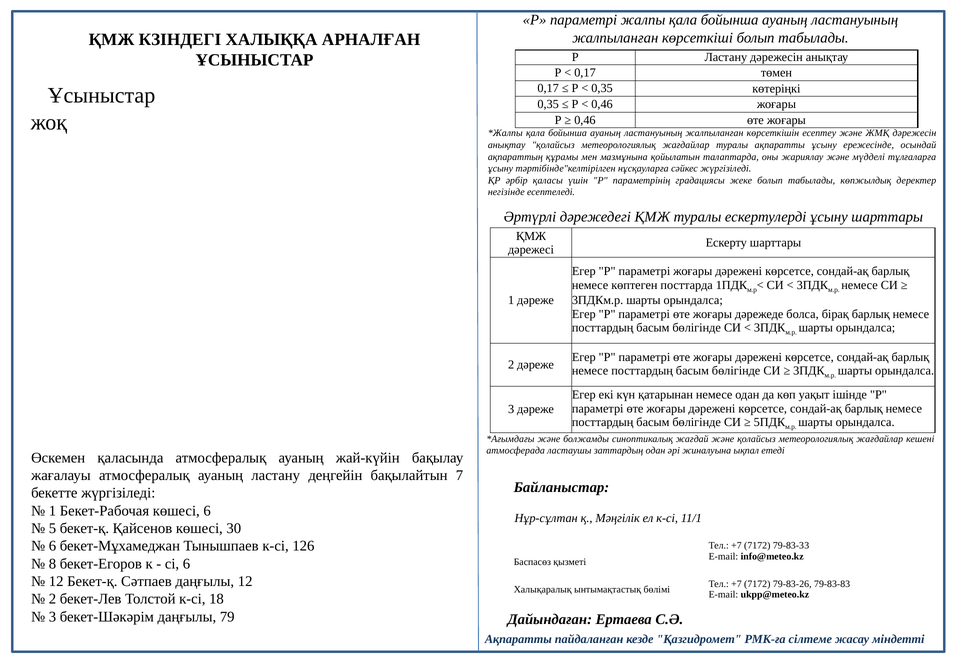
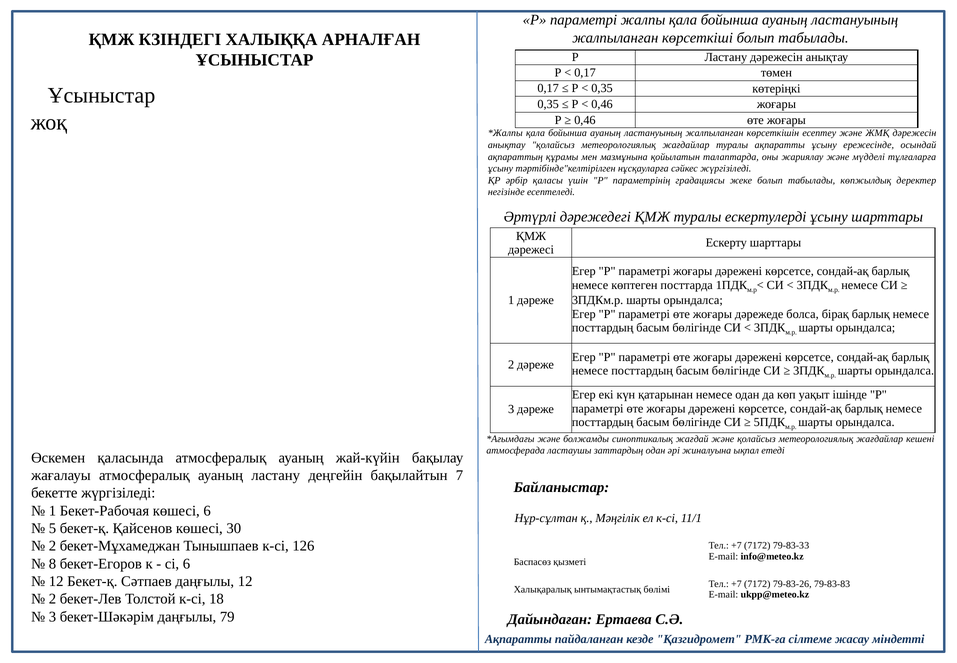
6 at (52, 546): 6 -> 2
